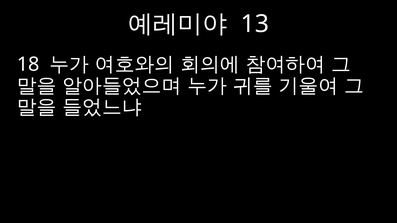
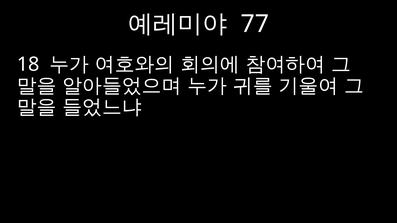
13: 13 -> 77
